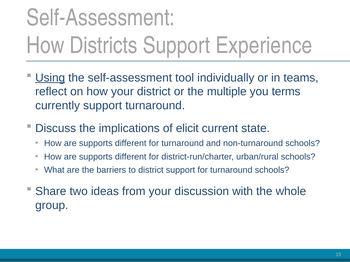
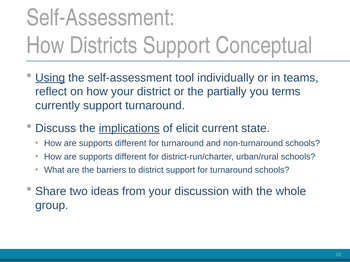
Experience: Experience -> Conceptual
multiple: multiple -> partially
implications underline: none -> present
